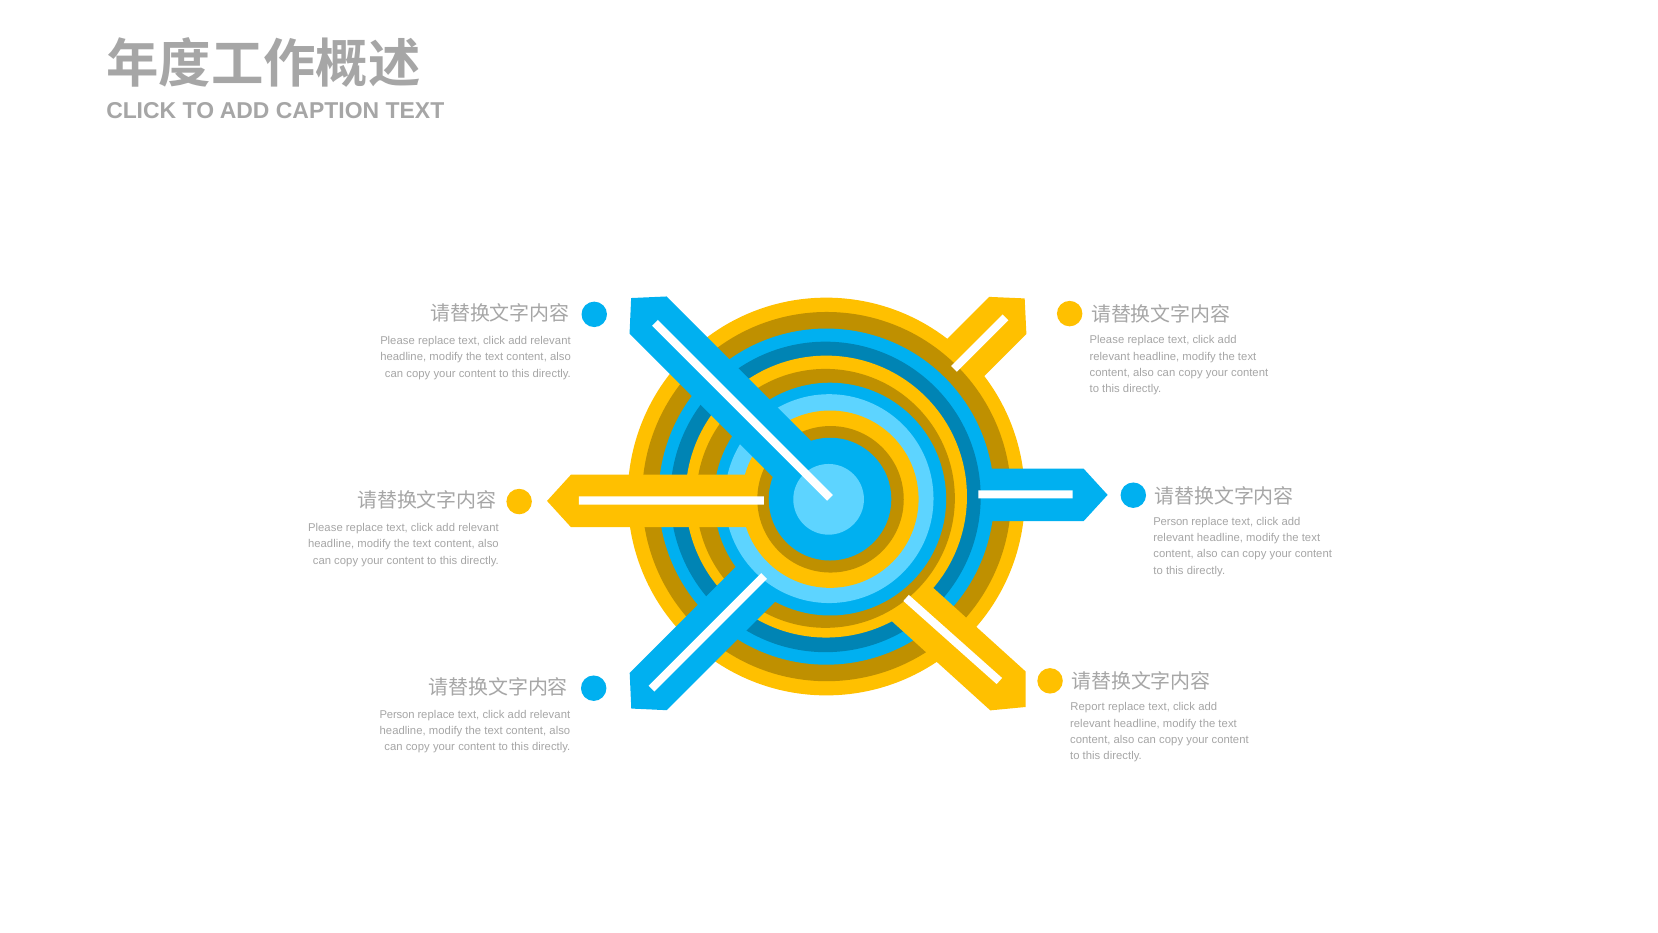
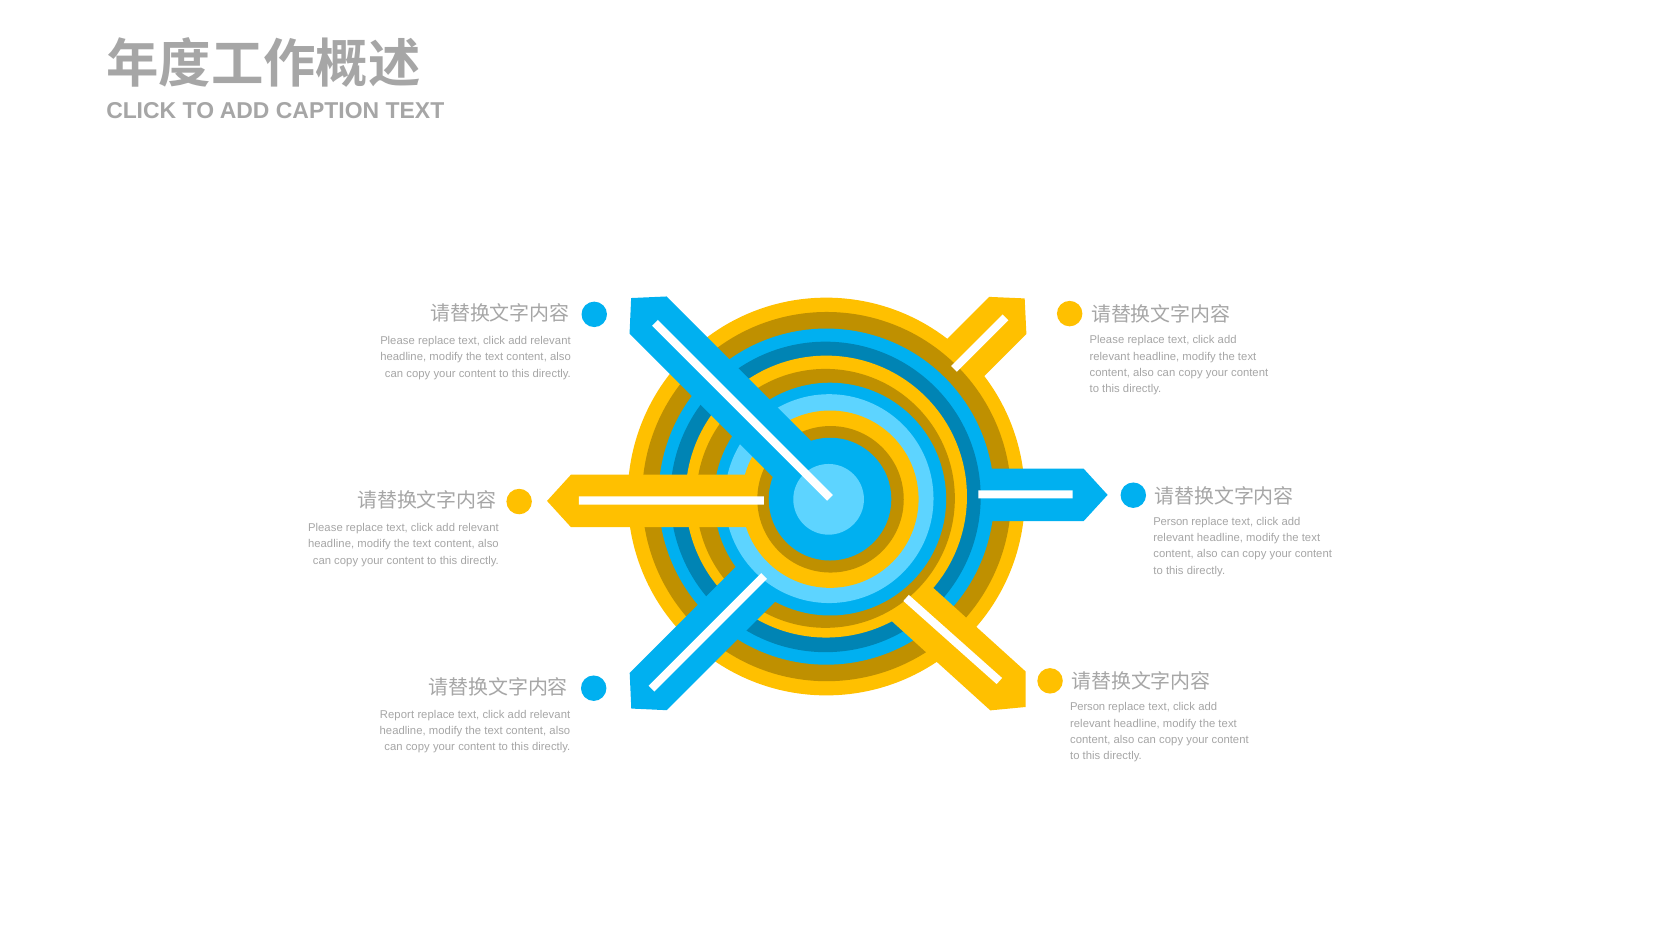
Report at (1087, 707): Report -> Person
Person at (397, 714): Person -> Report
